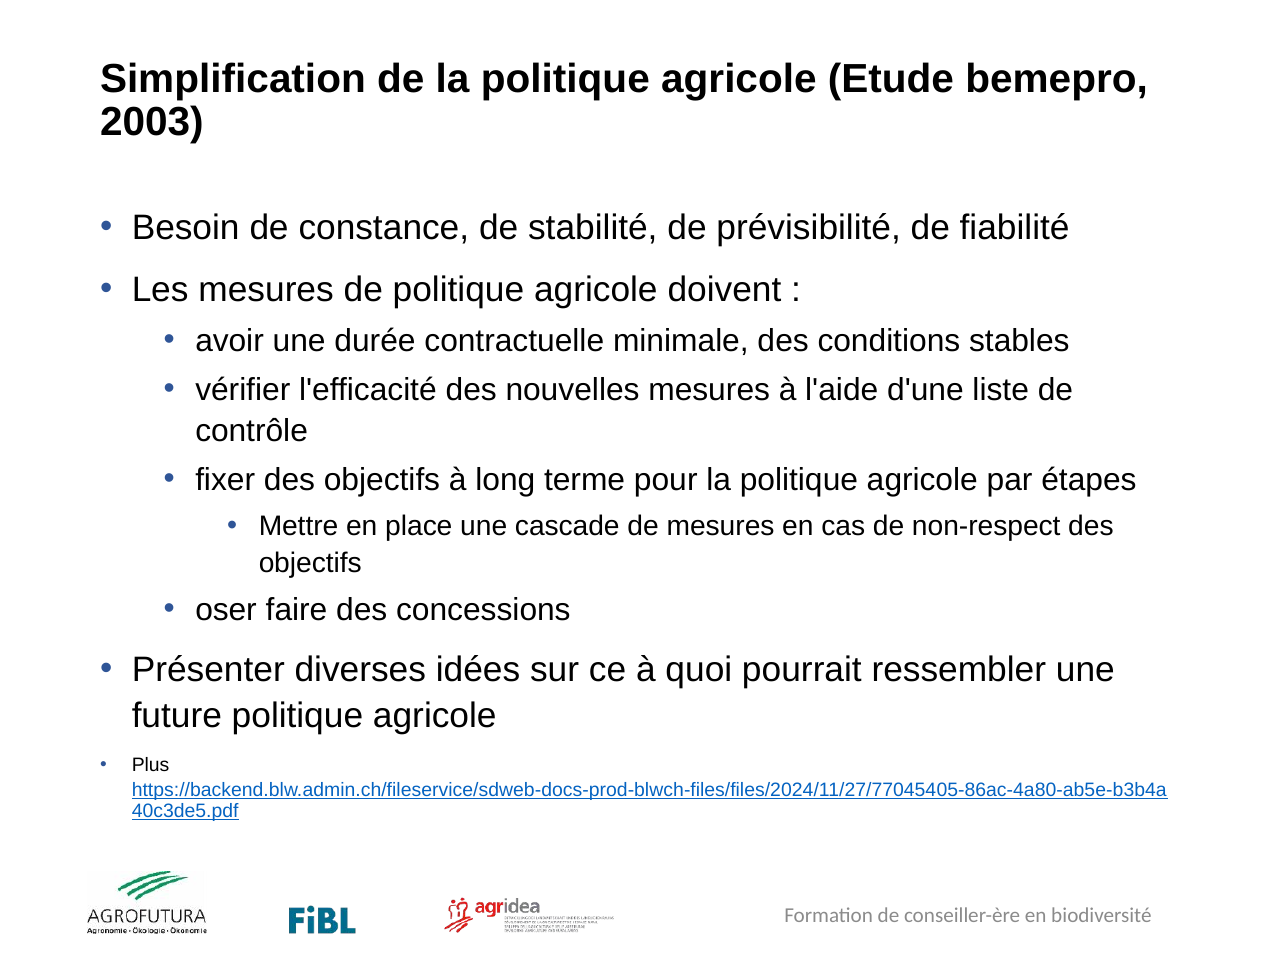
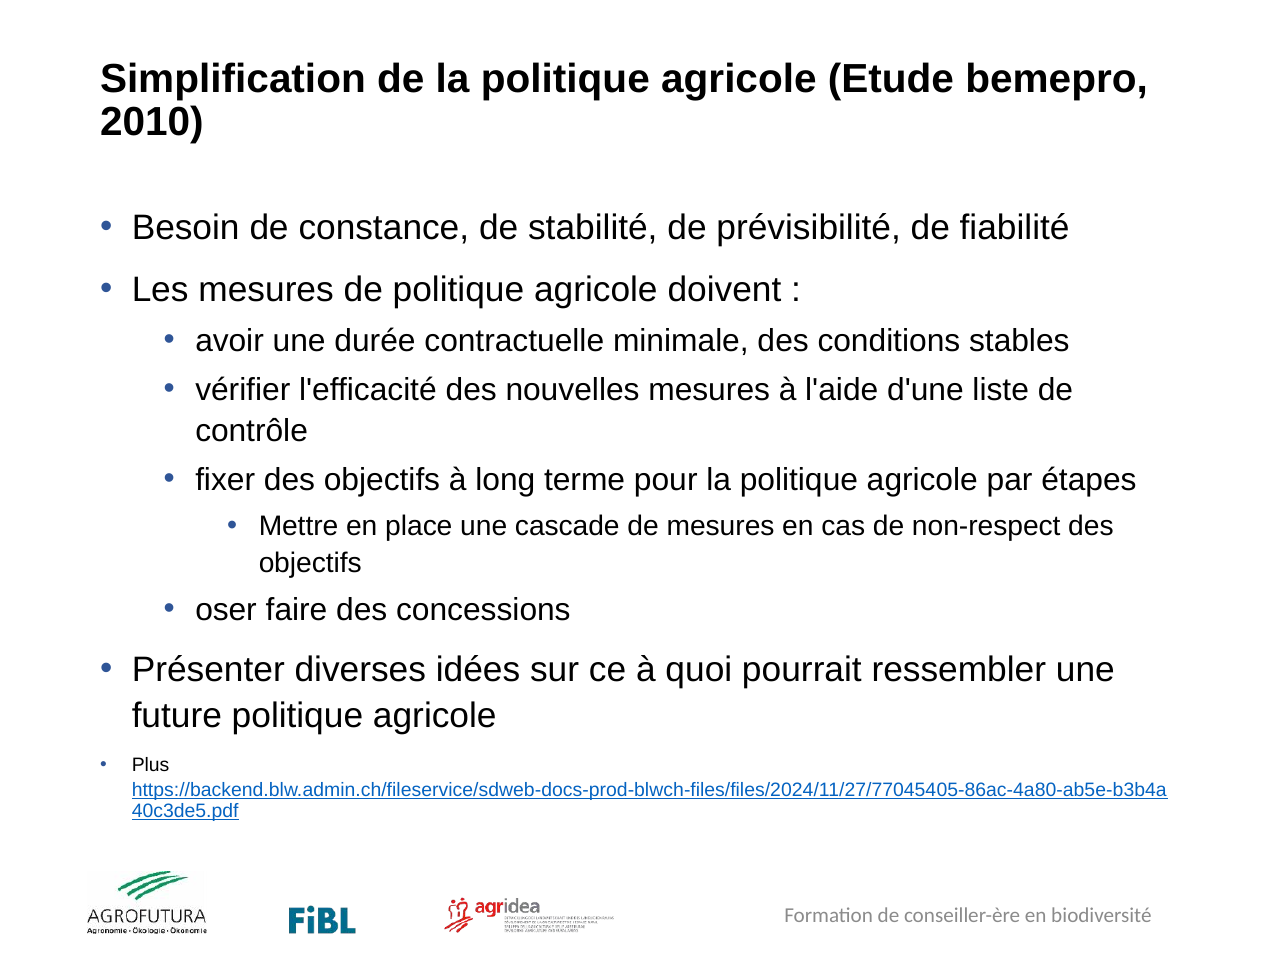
2003: 2003 -> 2010
